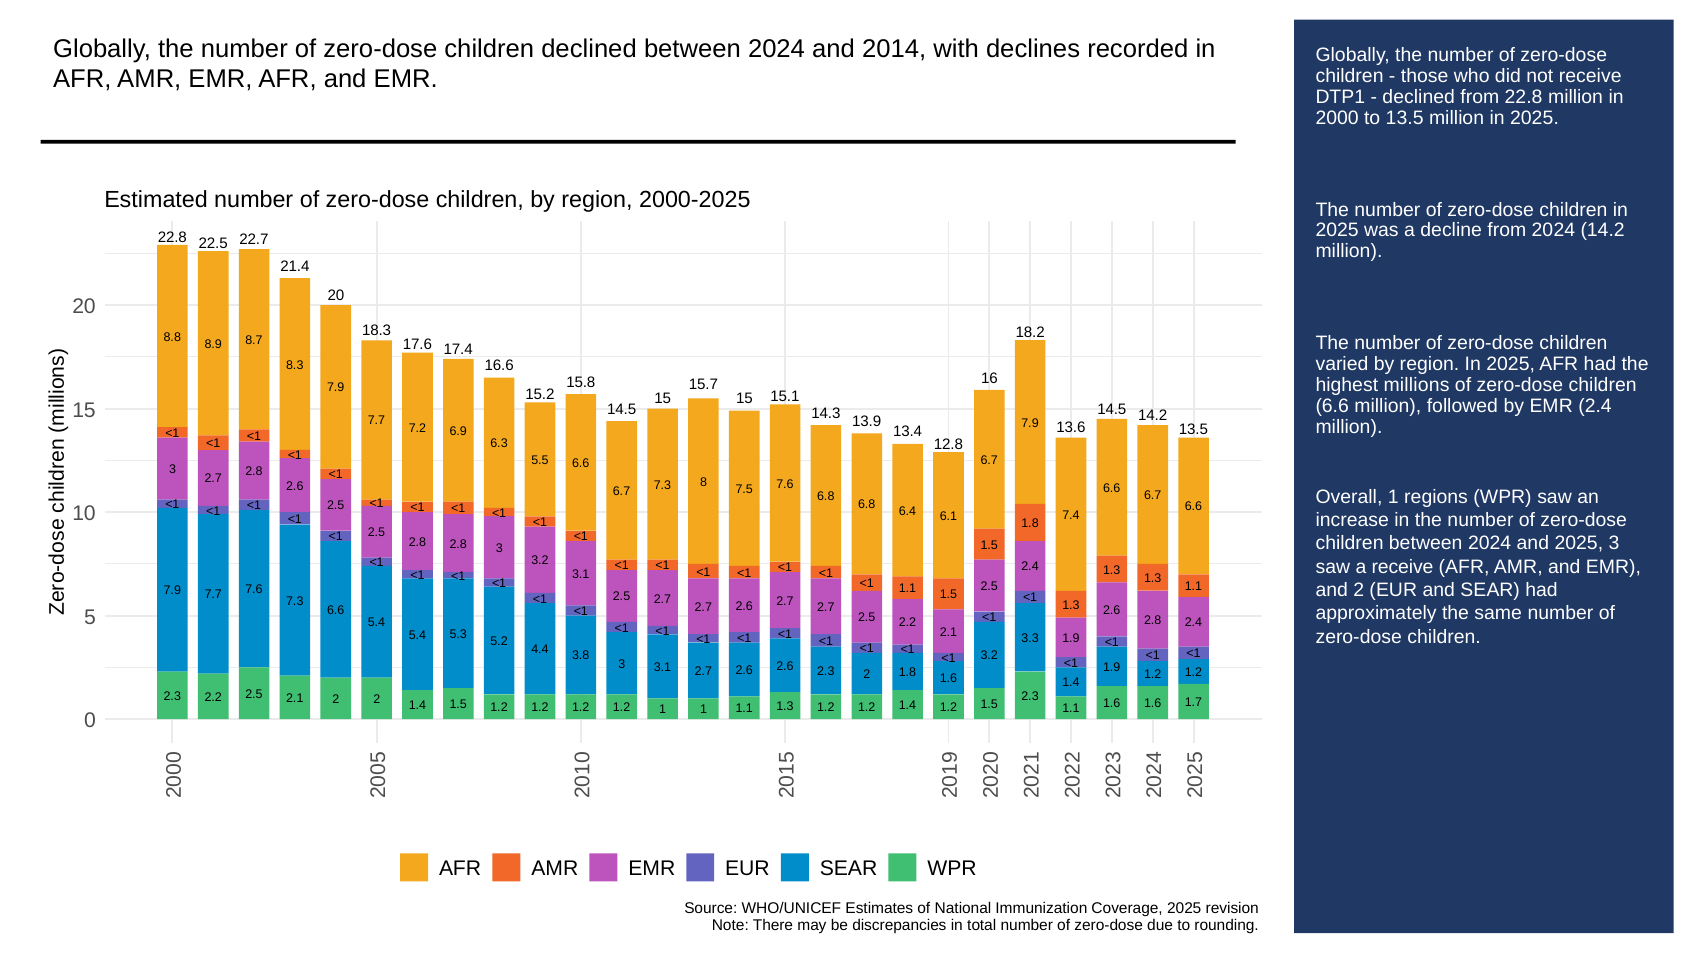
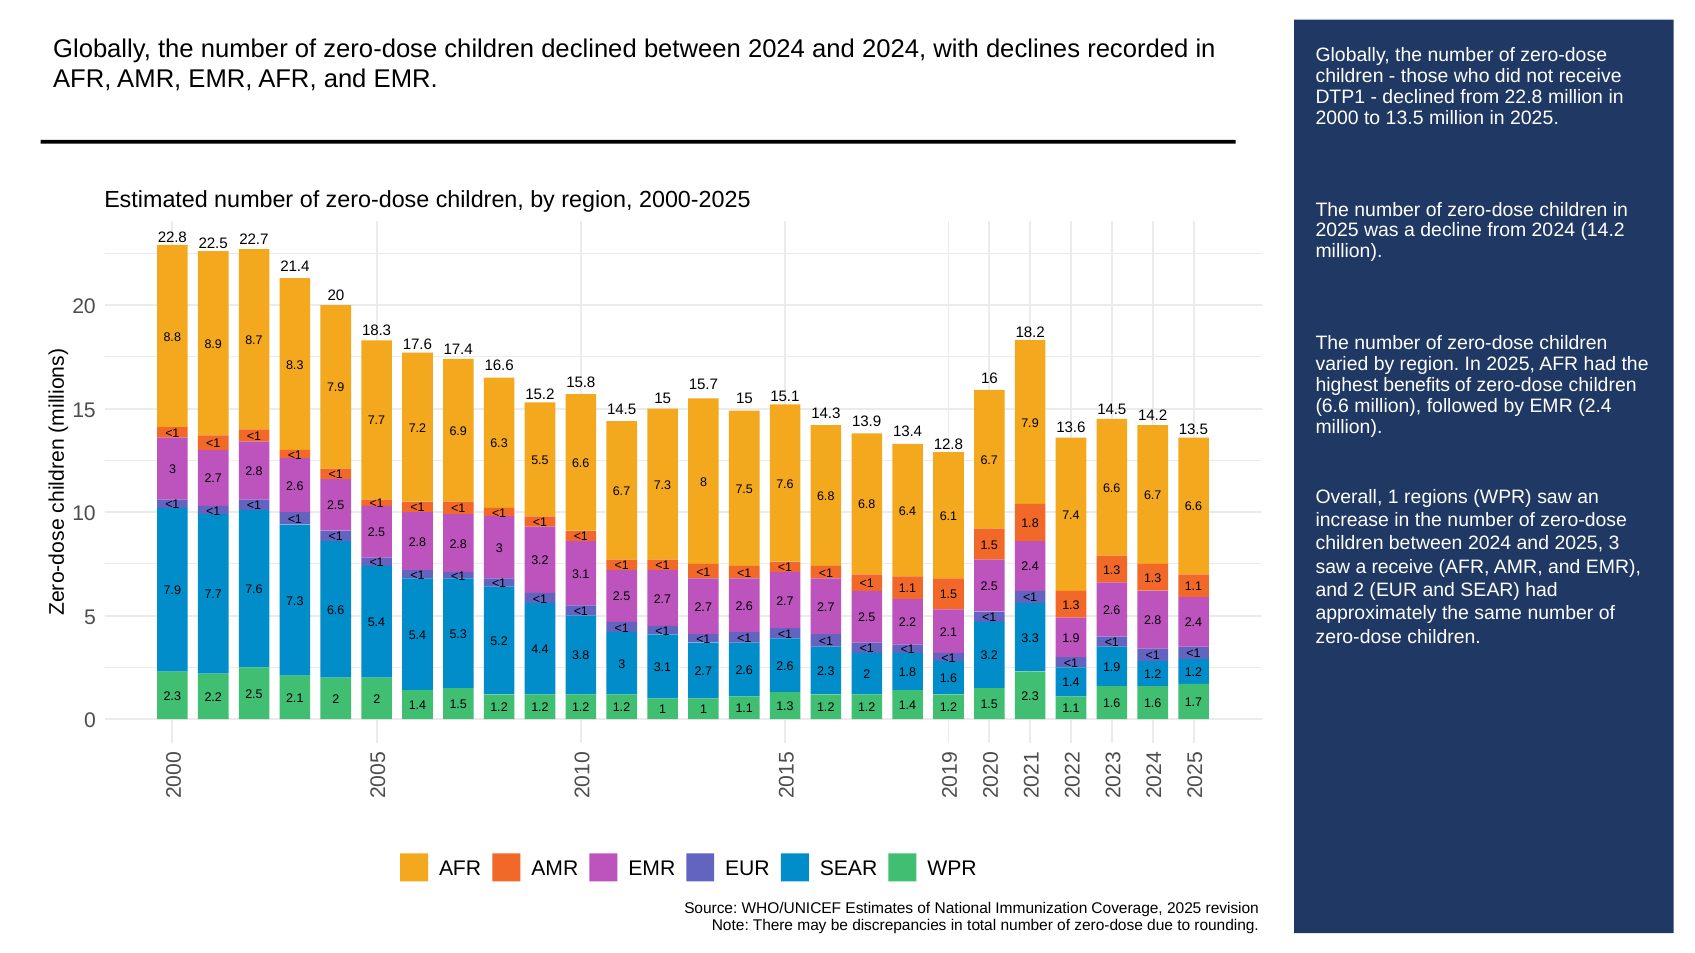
and 2014: 2014 -> 2024
millions: millions -> benefits
